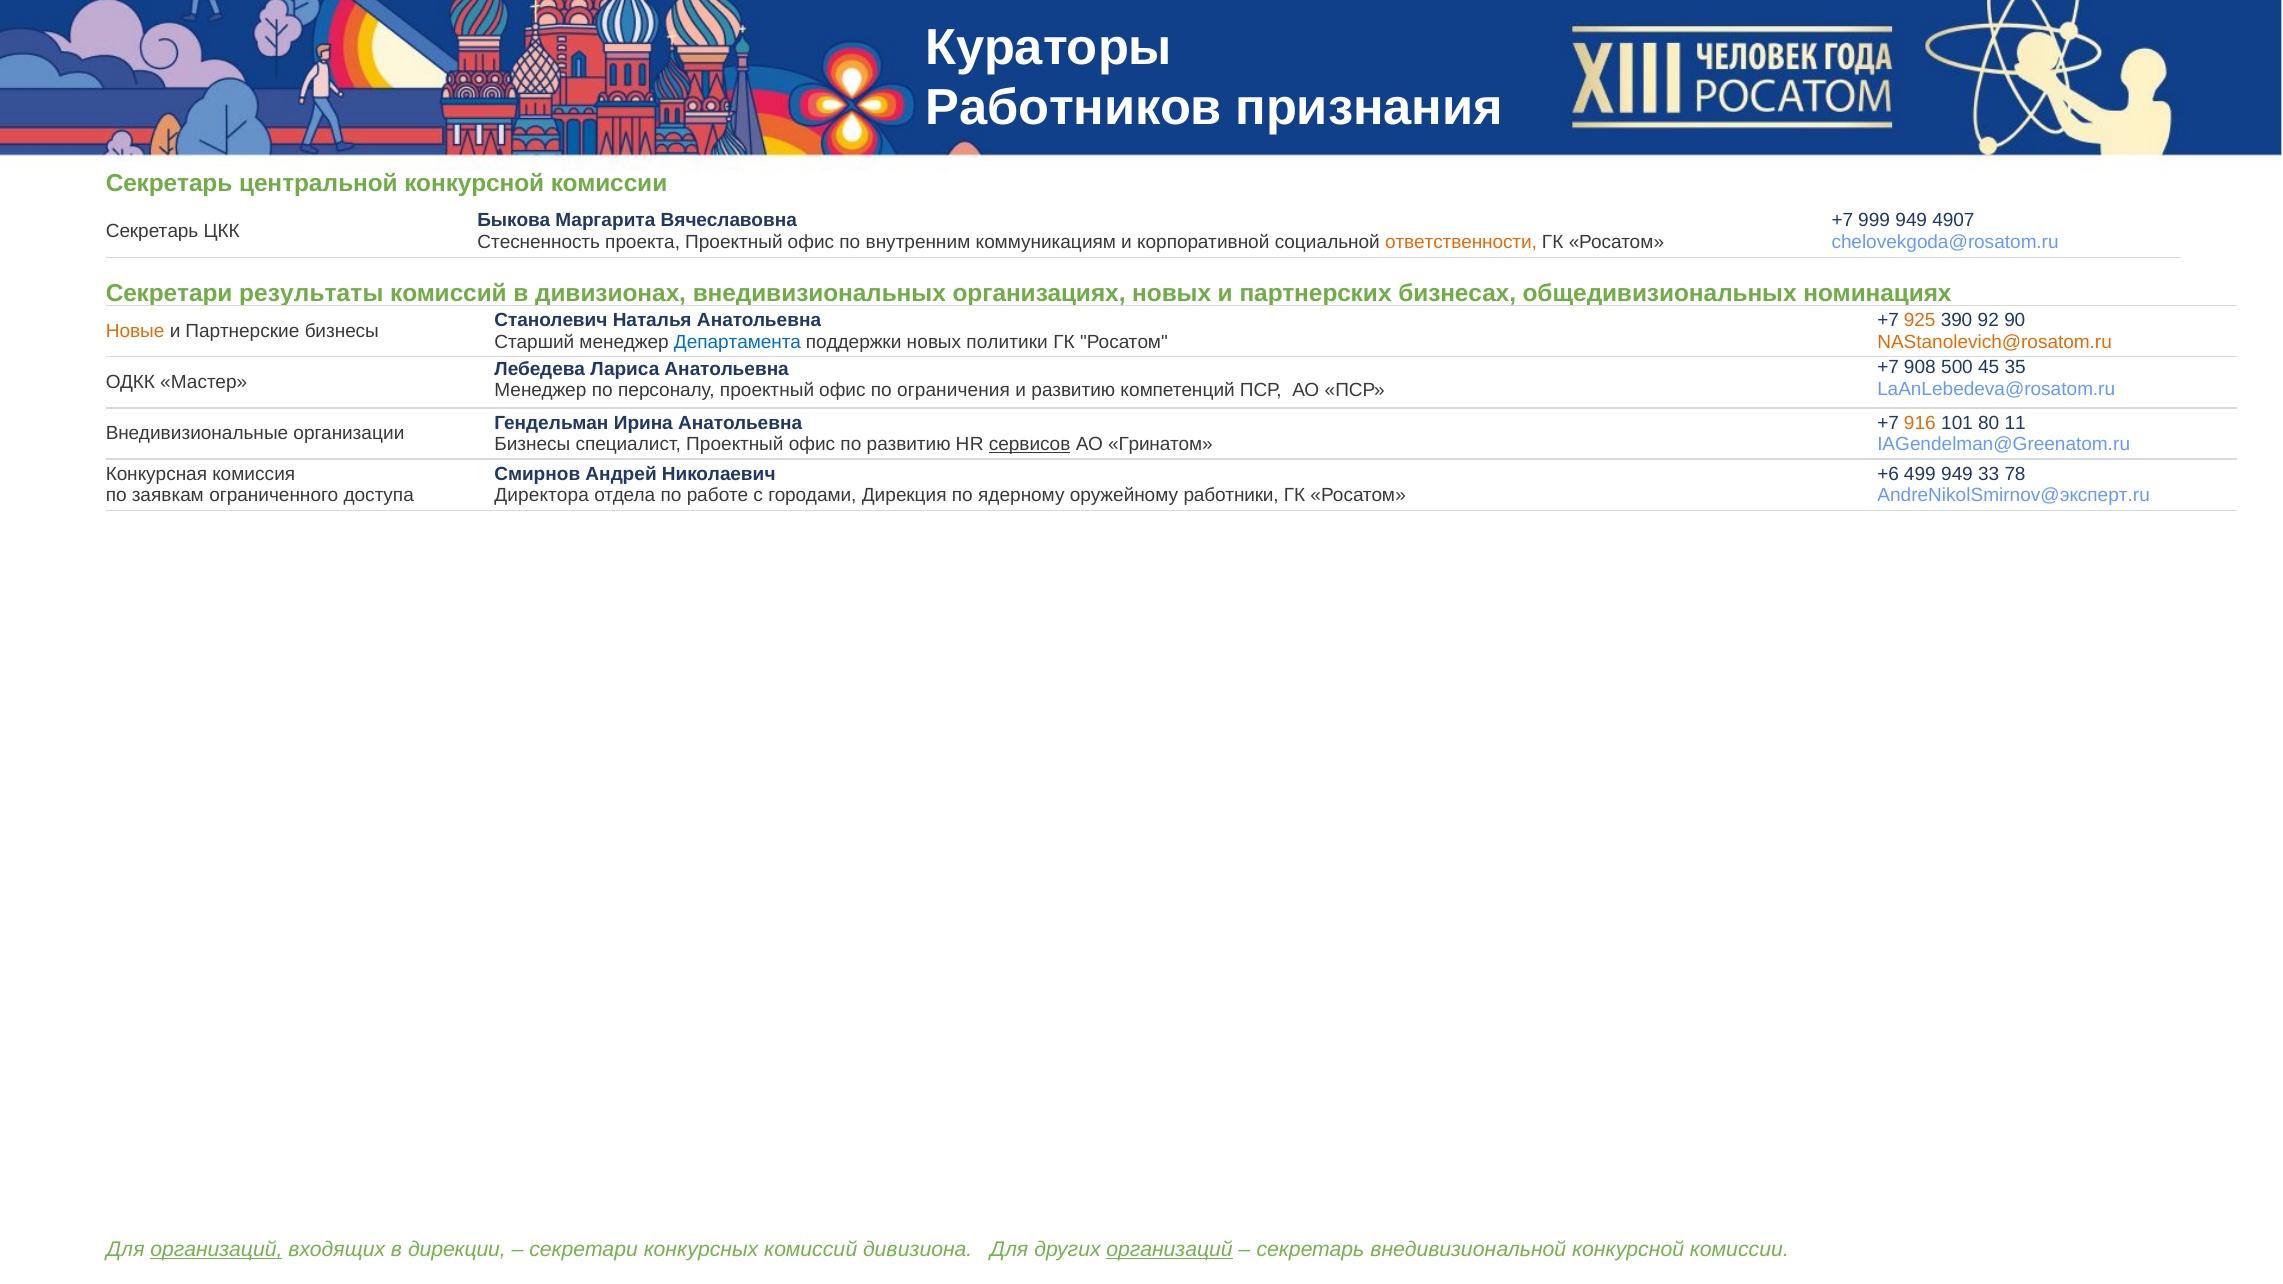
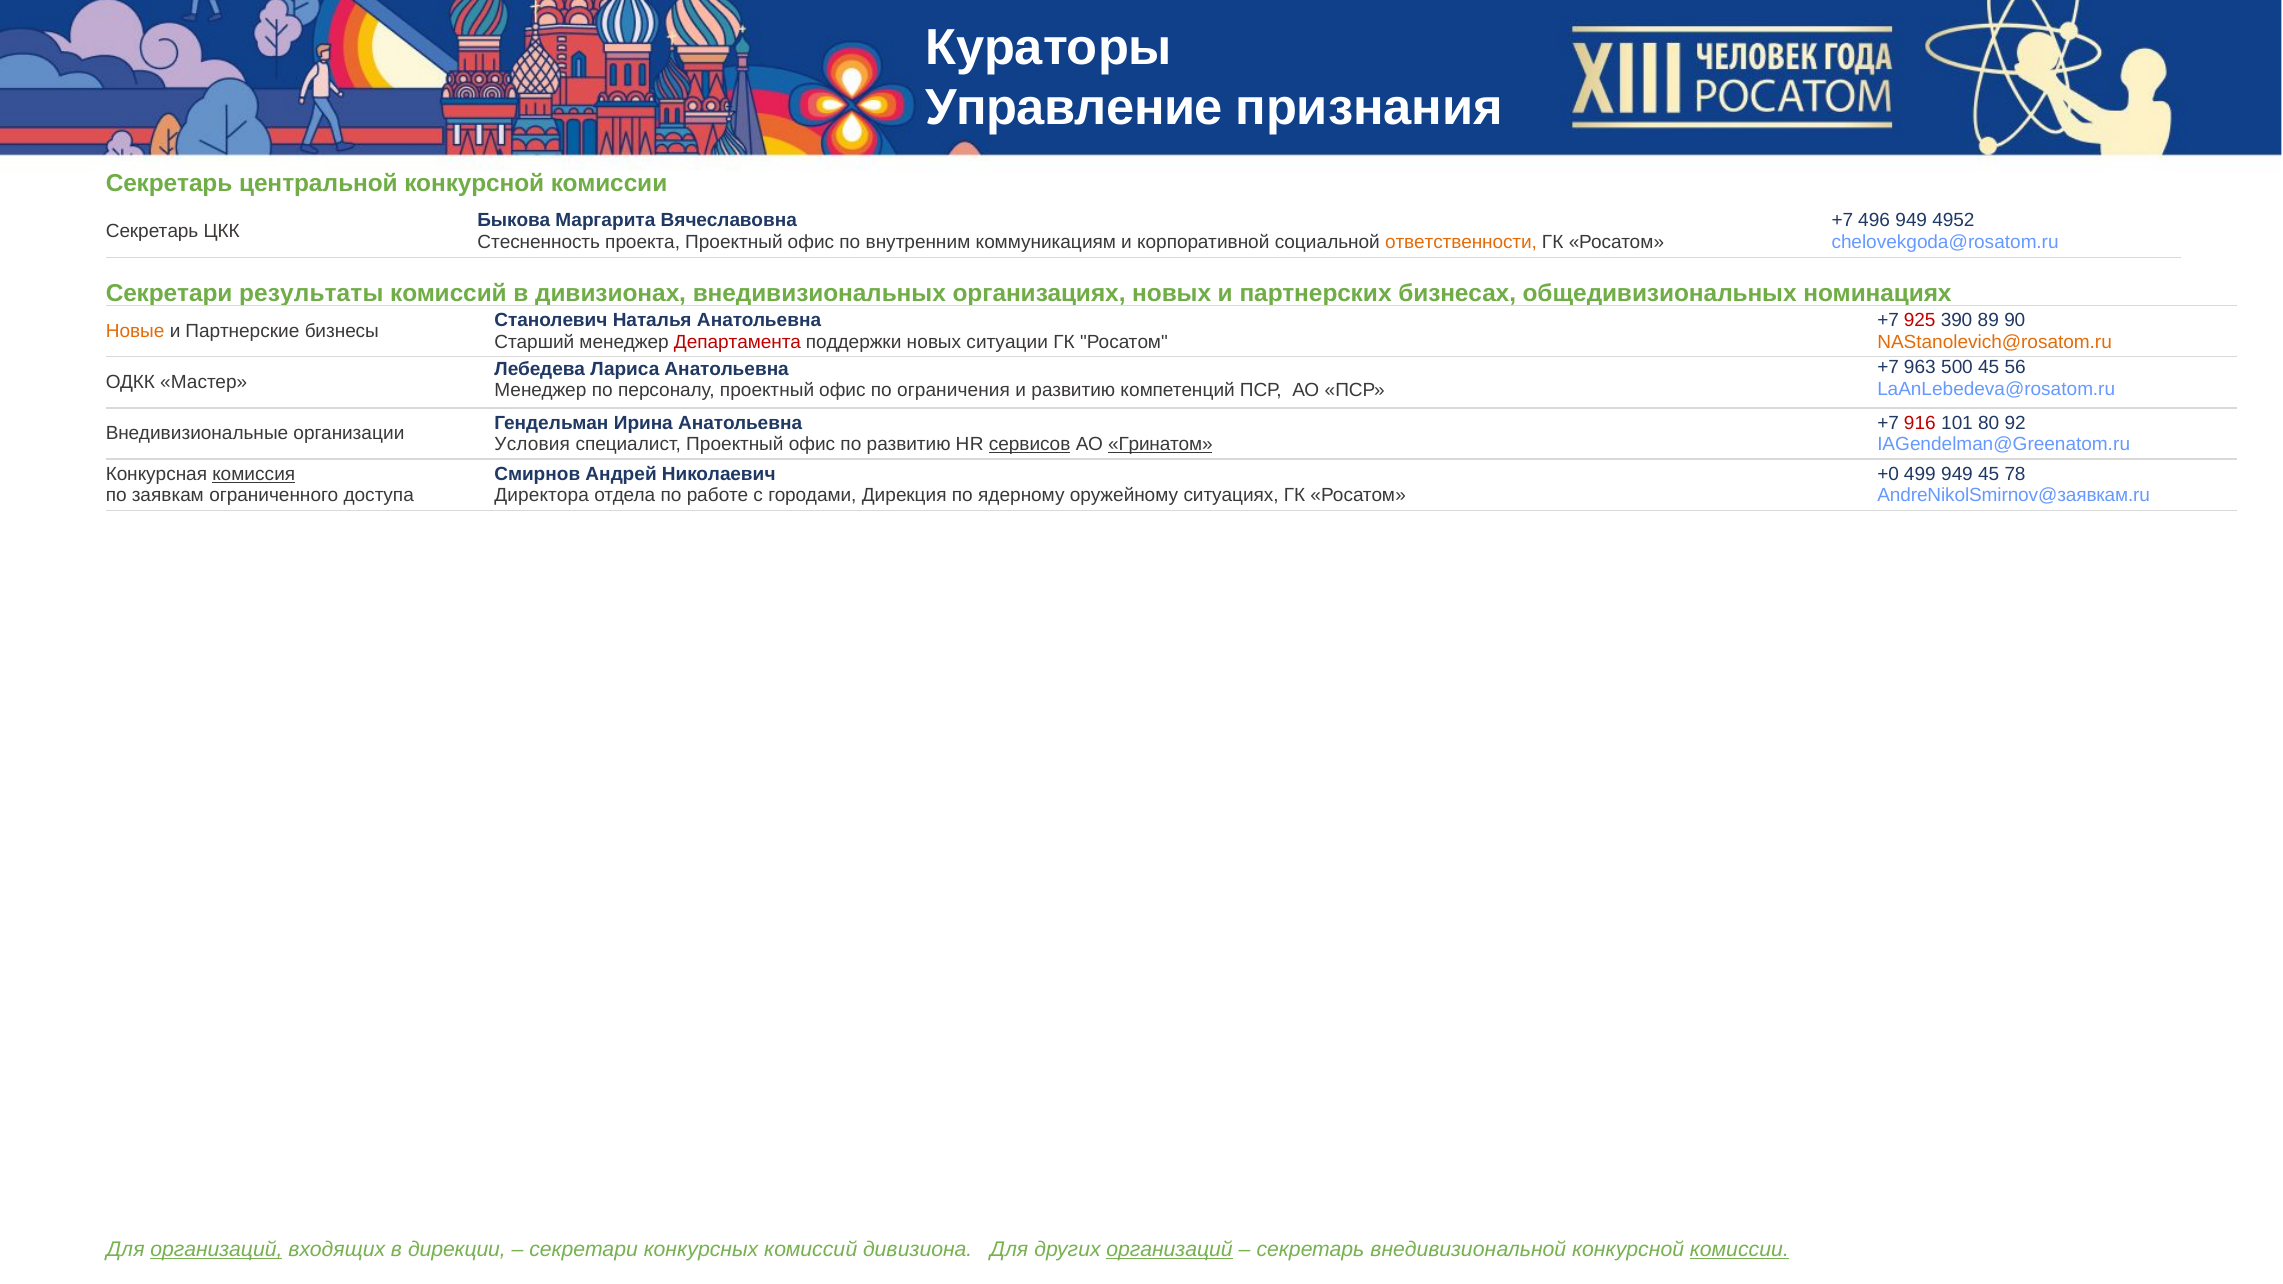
Работников: Работников -> Управление
999: 999 -> 496
4907: 4907 -> 4952
925 colour: orange -> red
92: 92 -> 89
Департамента colour: blue -> red
политики: политики -> ситуации
908: 908 -> 963
35: 35 -> 56
916 colour: orange -> red
11: 11 -> 92
Бизнесы at (532, 444): Бизнесы -> Условия
Гринатом underline: none -> present
комиссия underline: none -> present
+6: +6 -> +0
949 33: 33 -> 45
работники: работники -> ситуациях
AndreNikolSmirnov@эксперт.ru: AndreNikolSmirnov@эксперт.ru -> AndreNikolSmirnov@заявкам.ru
комиссии at (1739, 1250) underline: none -> present
